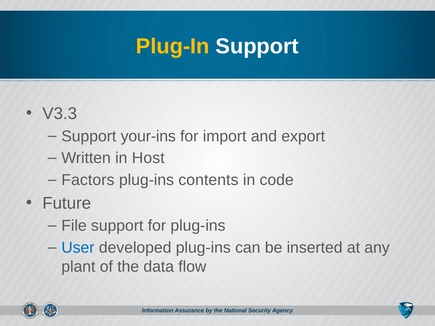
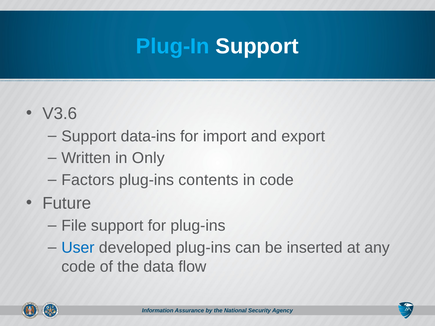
Plug-In colour: yellow -> light blue
V3.3: V3.3 -> V3.6
your-ins: your-ins -> data-ins
Host: Host -> Only
plant at (78, 267): plant -> code
